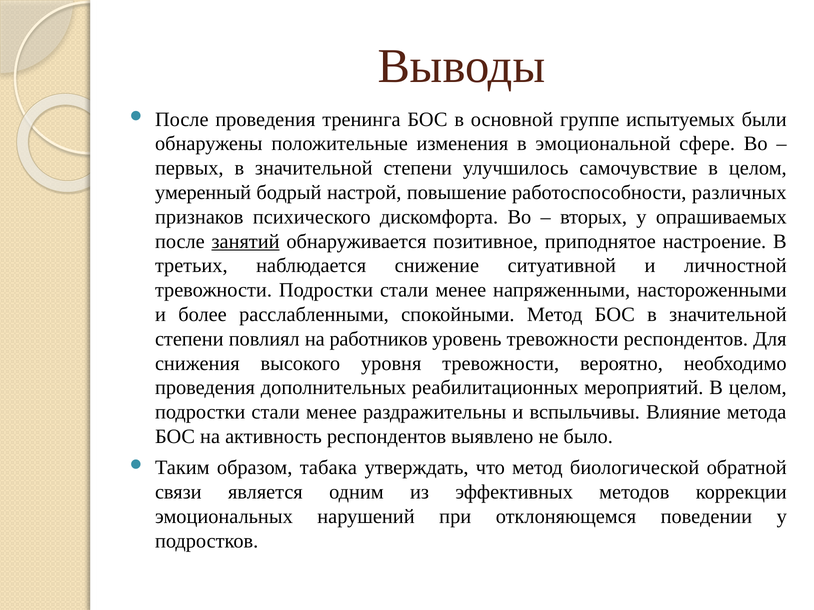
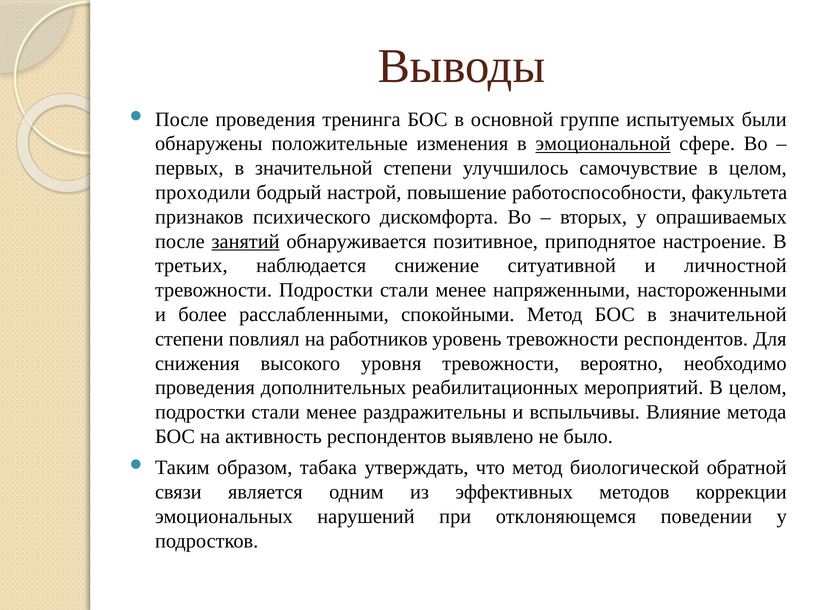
эмоциональной underline: none -> present
умеренный: умеренный -> проходили
различных: различных -> факультета
